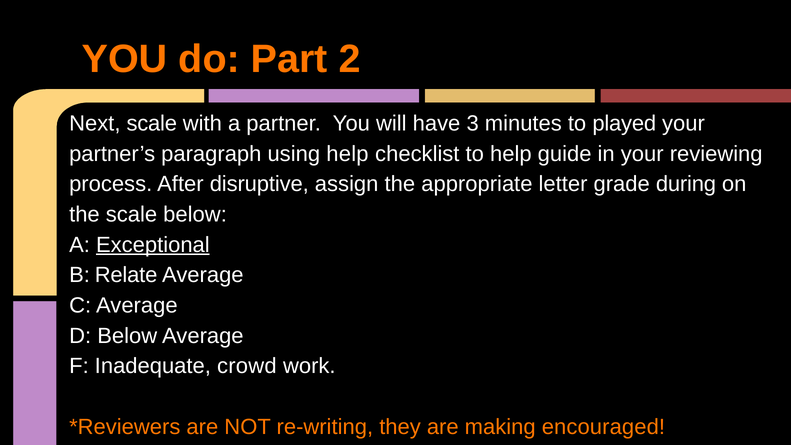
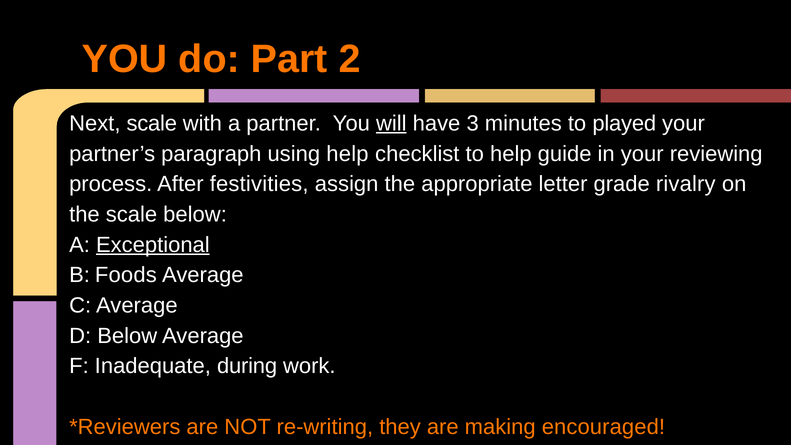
will underline: none -> present
disruptive: disruptive -> festivities
during: during -> rivalry
Relate: Relate -> Foods
crowd: crowd -> during
